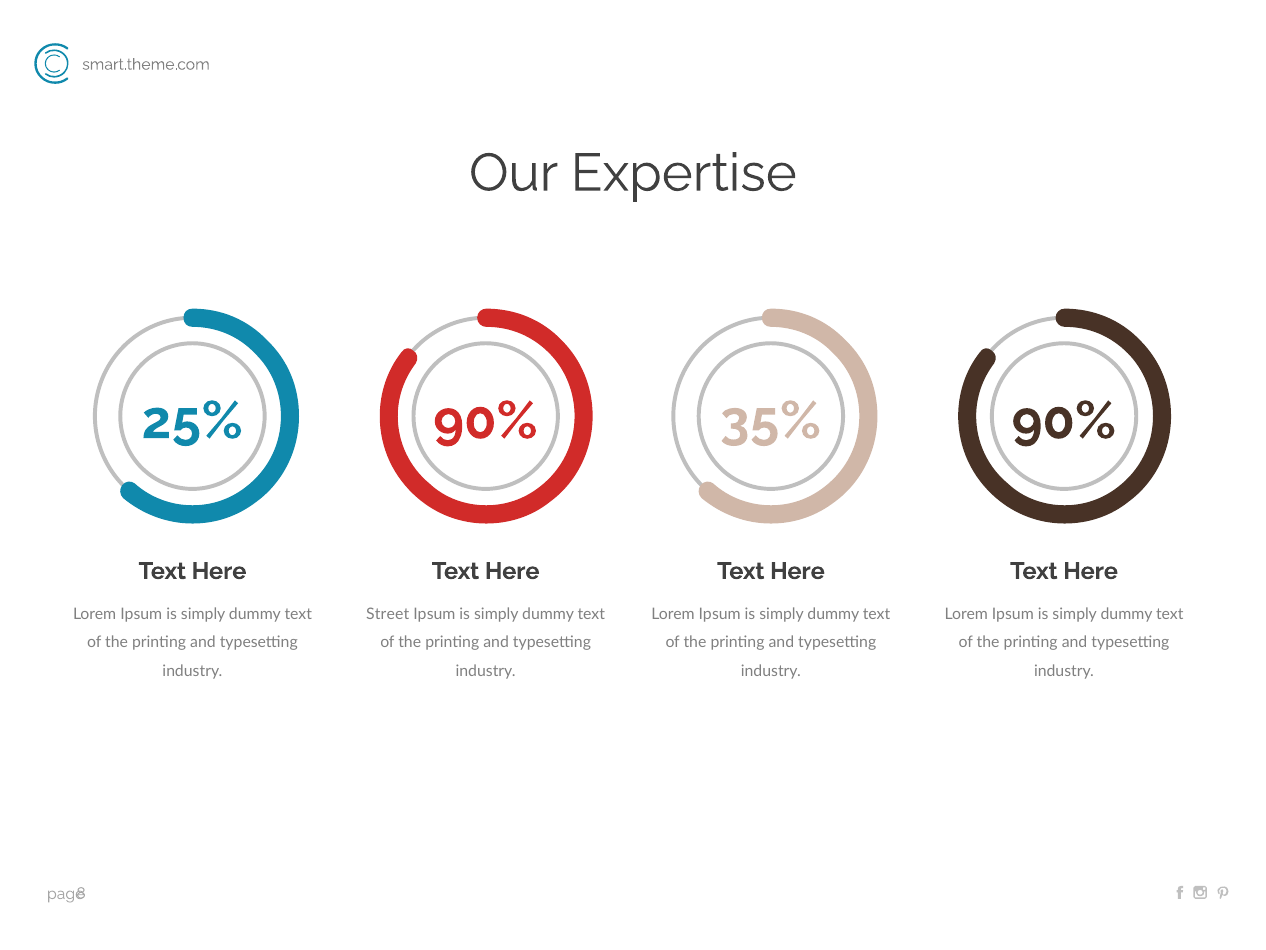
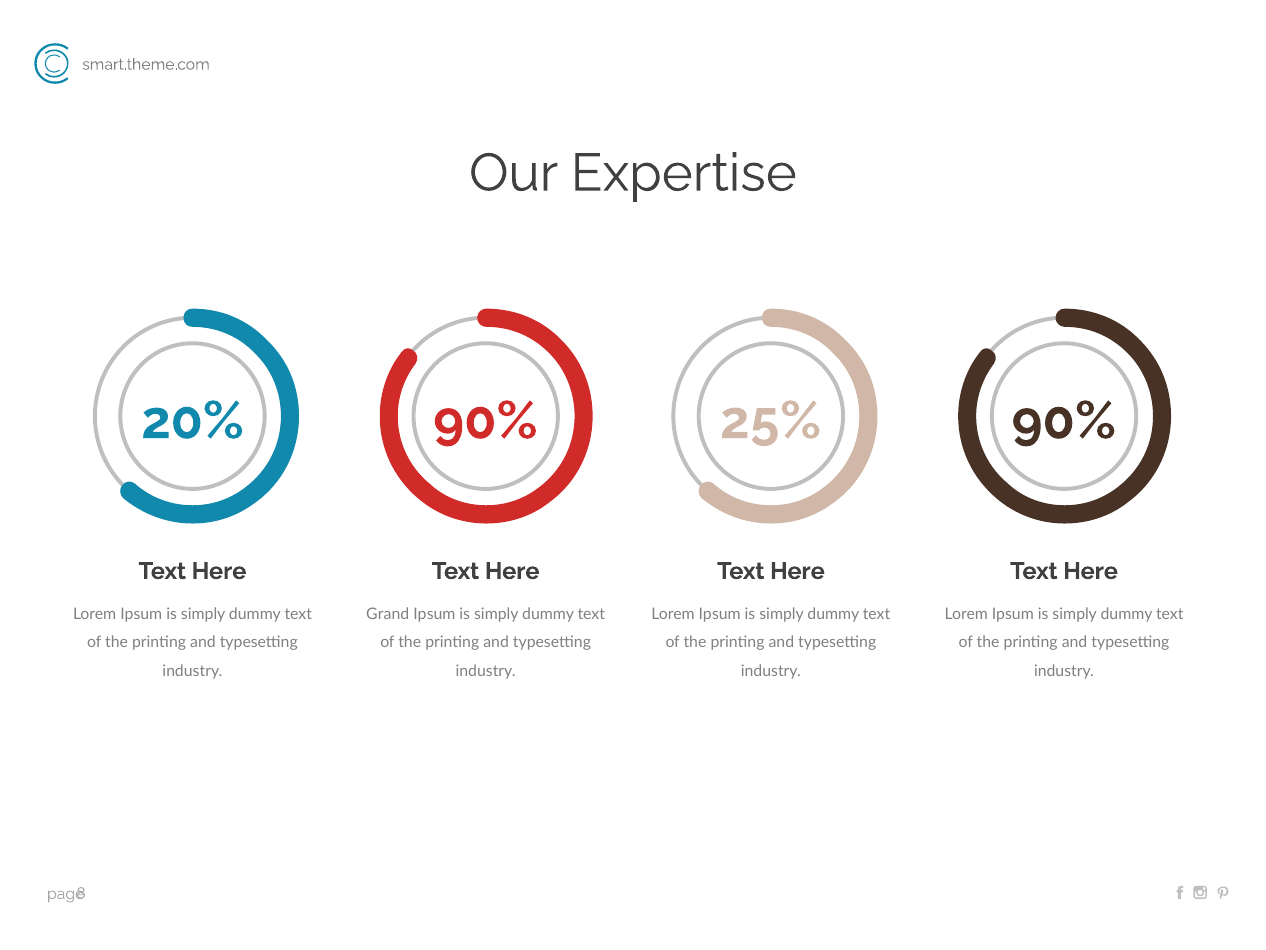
25%: 25% -> 20%
35%: 35% -> 25%
Street: Street -> Grand
